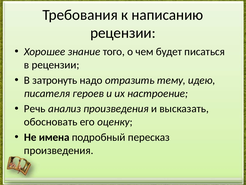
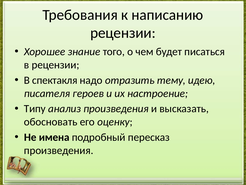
затронуть: затронуть -> спектакля
Речь: Речь -> Типу
